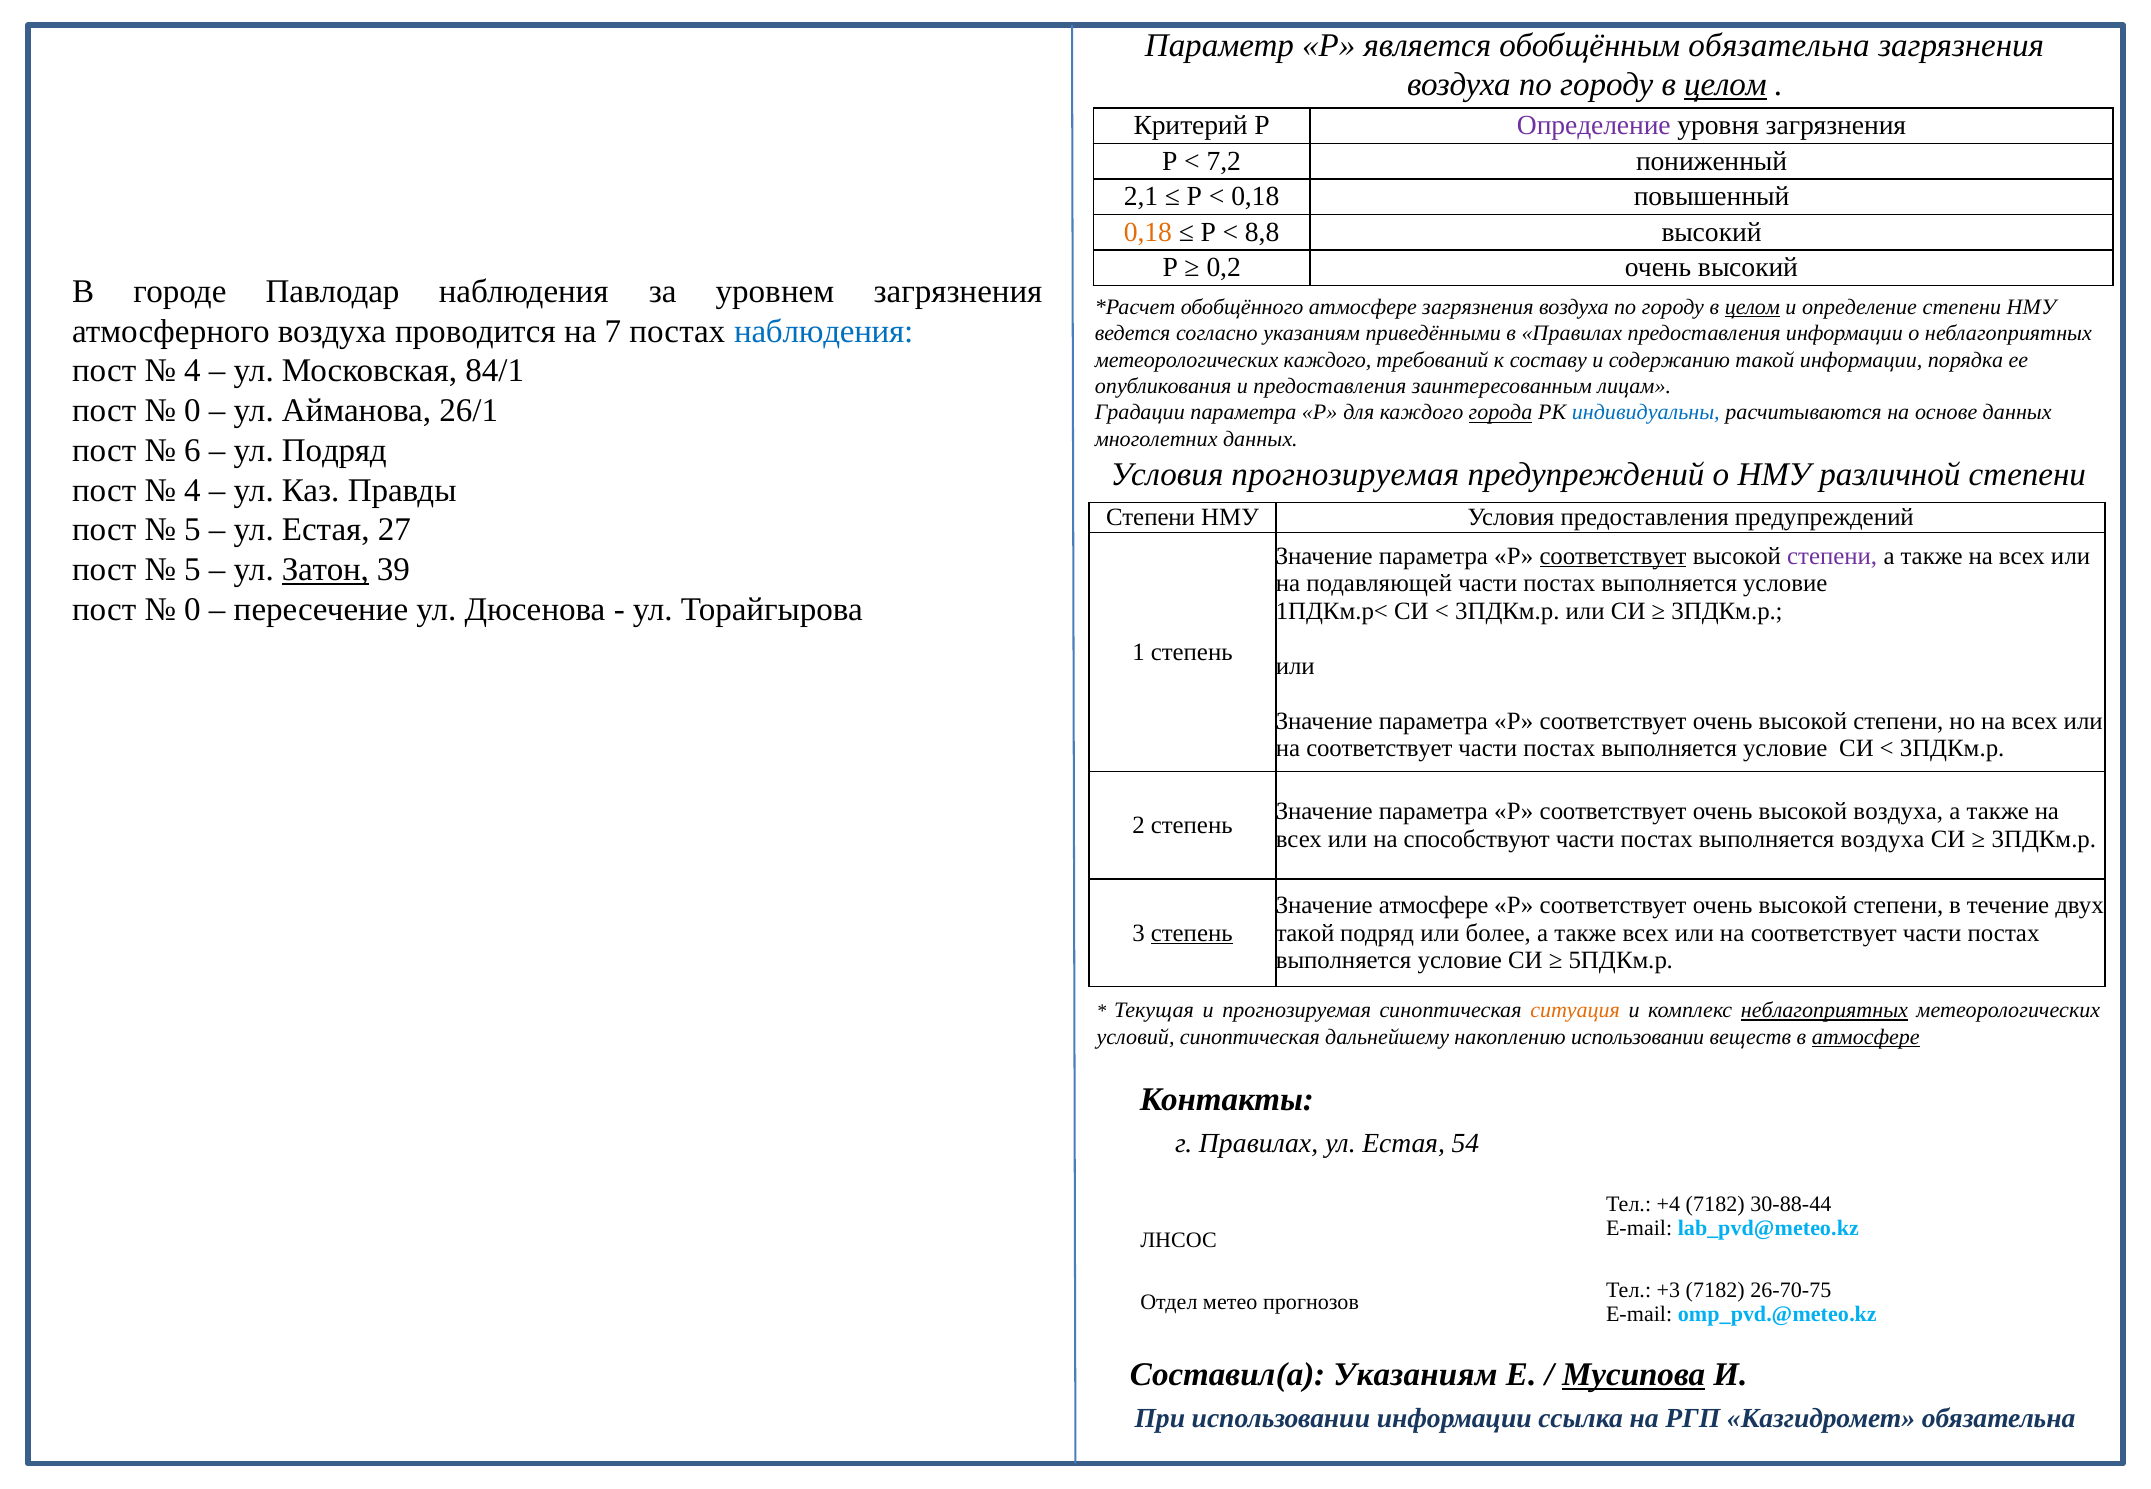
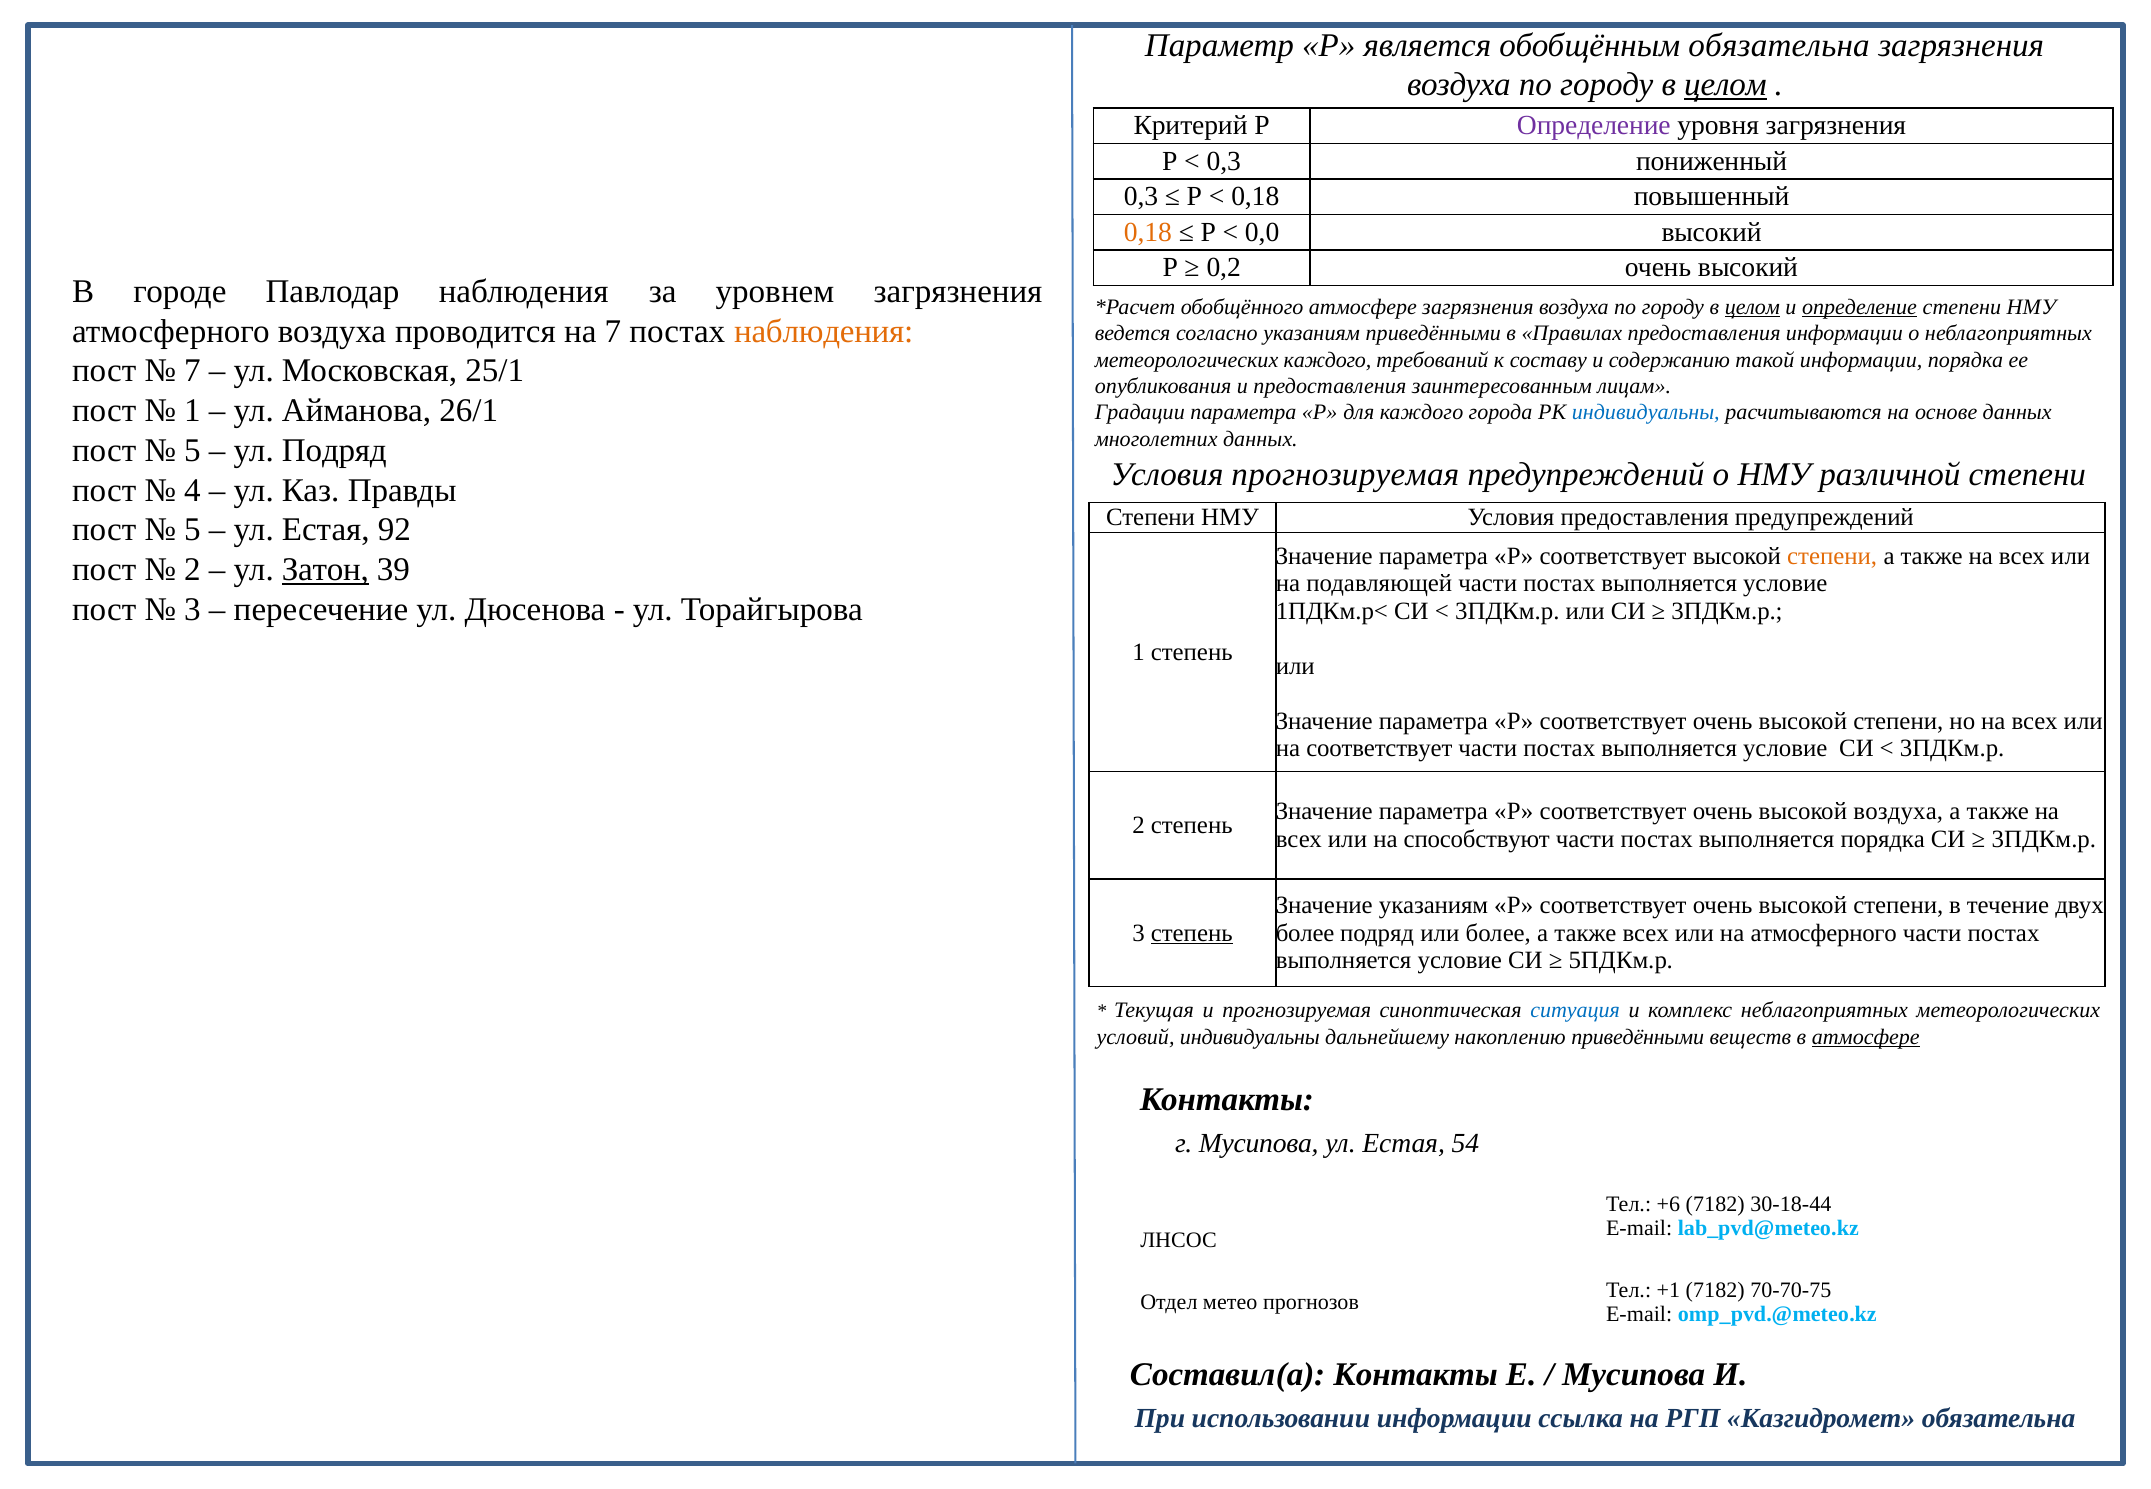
7,2 at (1224, 161): 7,2 -> 0,3
2,1 at (1141, 196): 2,1 -> 0,3
8,8: 8,8 -> 0,0
определение at (1860, 307) underline: none -> present
наблюдения at (824, 331) colour: blue -> orange
4 at (192, 371): 4 -> 7
84/1: 84/1 -> 25/1
0 at (192, 411): 0 -> 1
города underline: present -> none
6 at (192, 451): 6 -> 5
27: 27 -> 92
соответствует at (1613, 556) underline: present -> none
степени at (1832, 556) colour: purple -> orange
5 at (192, 570): 5 -> 2
0 at (192, 609): 0 -> 3
выполняется воздуха: воздуха -> порядка
Значение атмосфере: атмосфере -> указаниям
такой at (1305, 933): такой -> более
соответствует at (1824, 933): соответствует -> атмосферного
ситуация colour: orange -> blue
неблагоприятных at (1824, 1011) underline: present -> none
условий синоптическая: синоптическая -> индивидуальны
накоплению использовании: использовании -> приведёнными
г Правилах: Правилах -> Мусипова
+4: +4 -> +6
30-88-44: 30-88-44 -> 30-18-44
+3: +3 -> +1
26-70-75: 26-70-75 -> 70-70-75
Составил(а Указаниям: Указаниям -> Контакты
Мусипова at (1634, 1375) underline: present -> none
